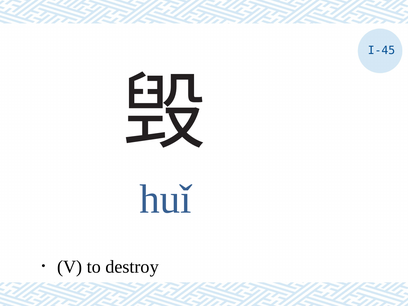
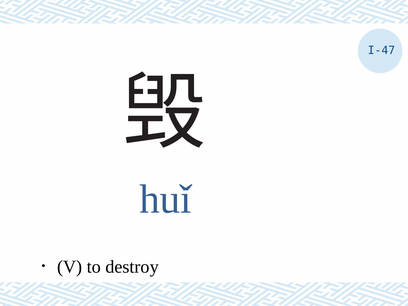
I-45: I-45 -> I-47
